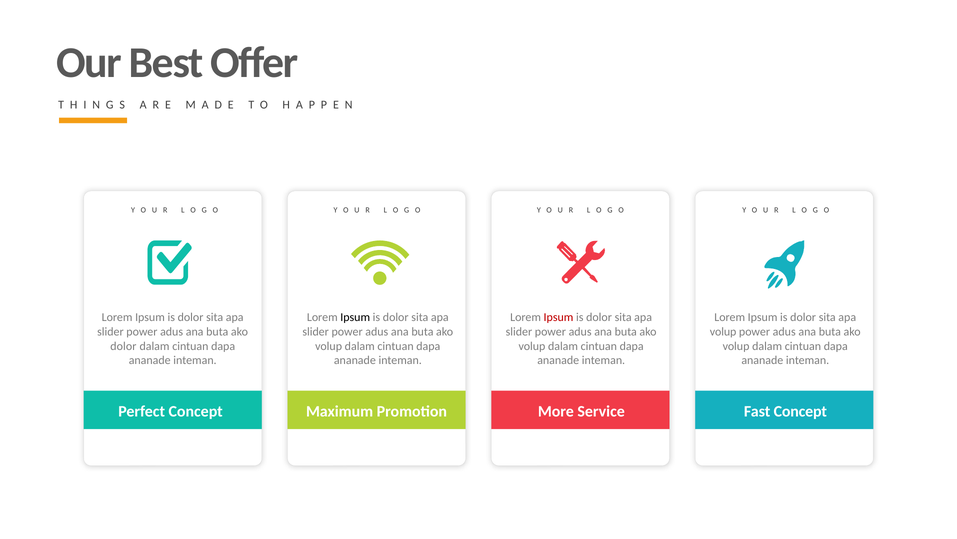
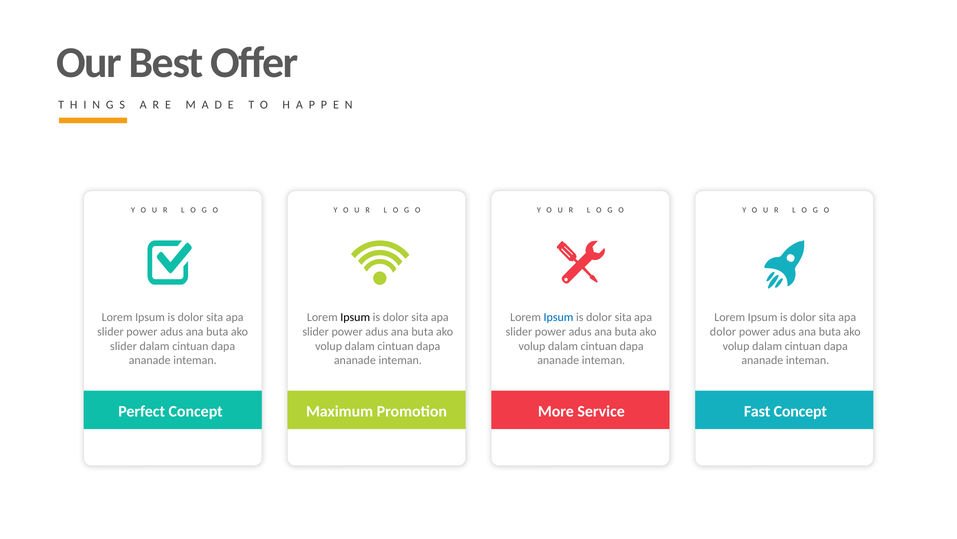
Ipsum at (558, 317) colour: red -> blue
volup at (723, 331): volup -> dolor
dolor at (123, 346): dolor -> slider
